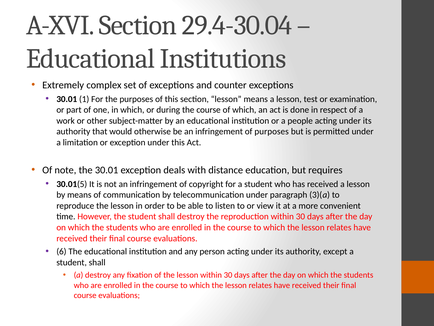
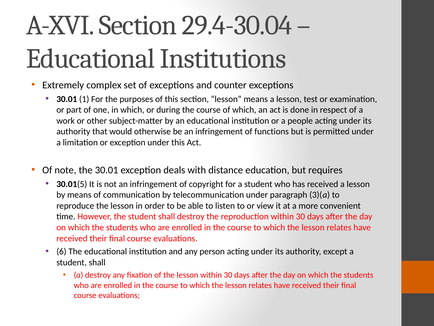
of purposes: purposes -> functions
